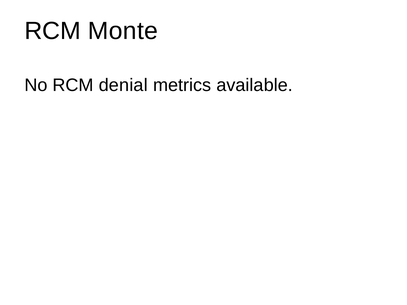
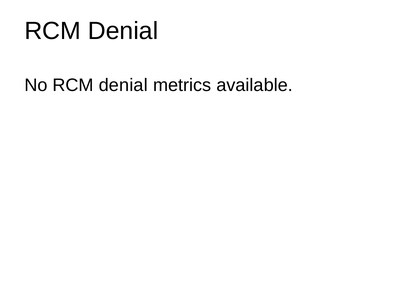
Monte at (123, 31): Monte -> Denial
